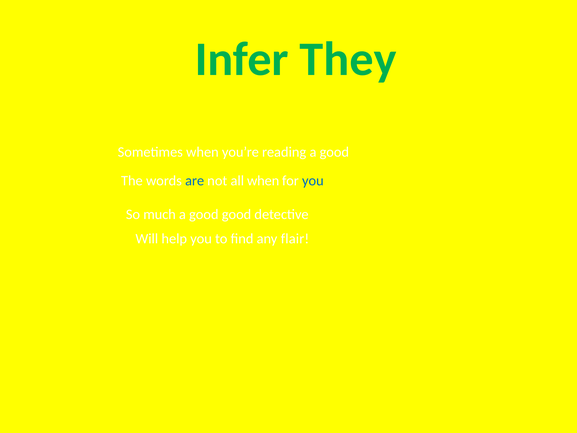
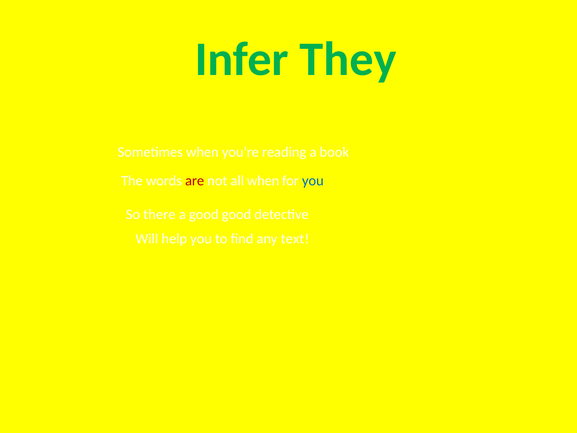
reading a good: good -> book
are colour: blue -> red
much: much -> there
flair: flair -> text
